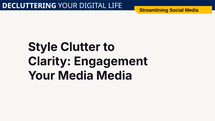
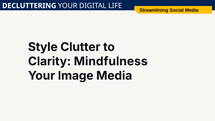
Engagement: Engagement -> Mindfulness
Your Media: Media -> Image
